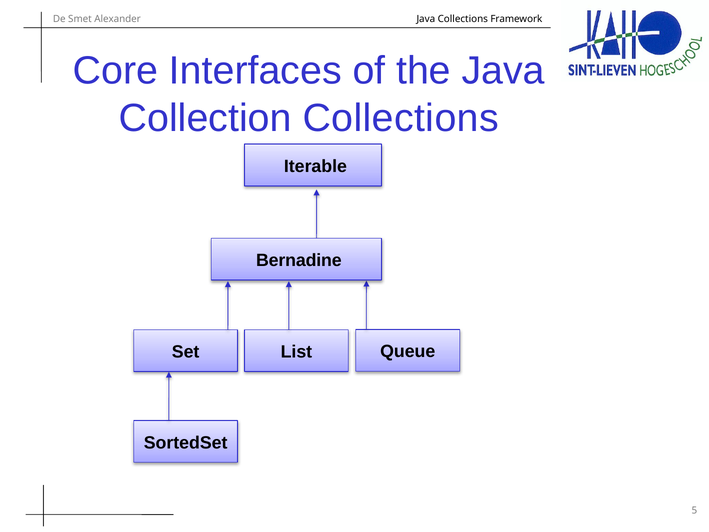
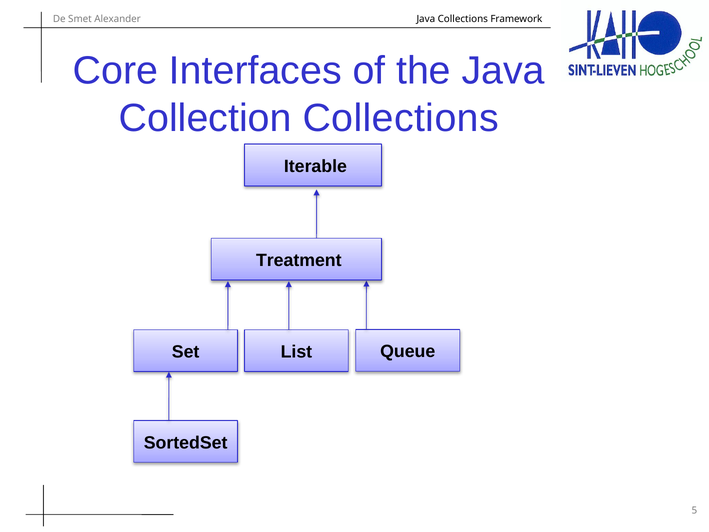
Bernadine: Bernadine -> Treatment
